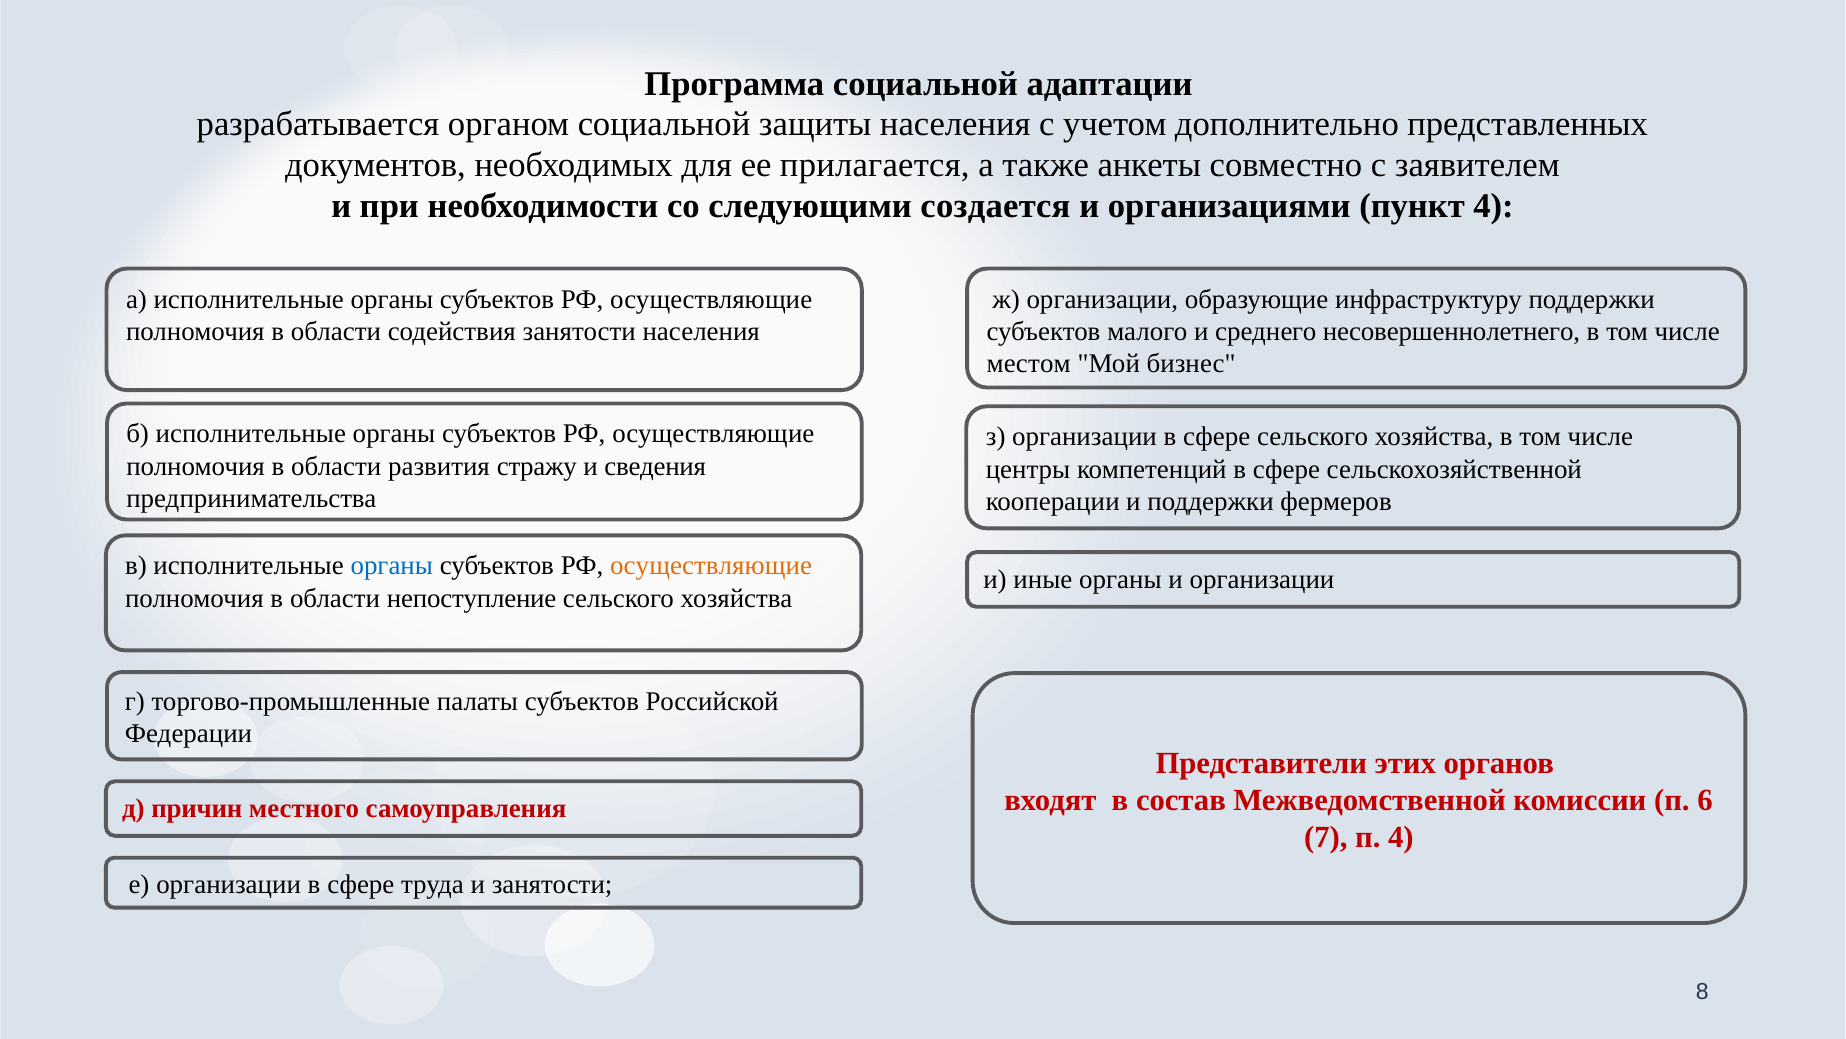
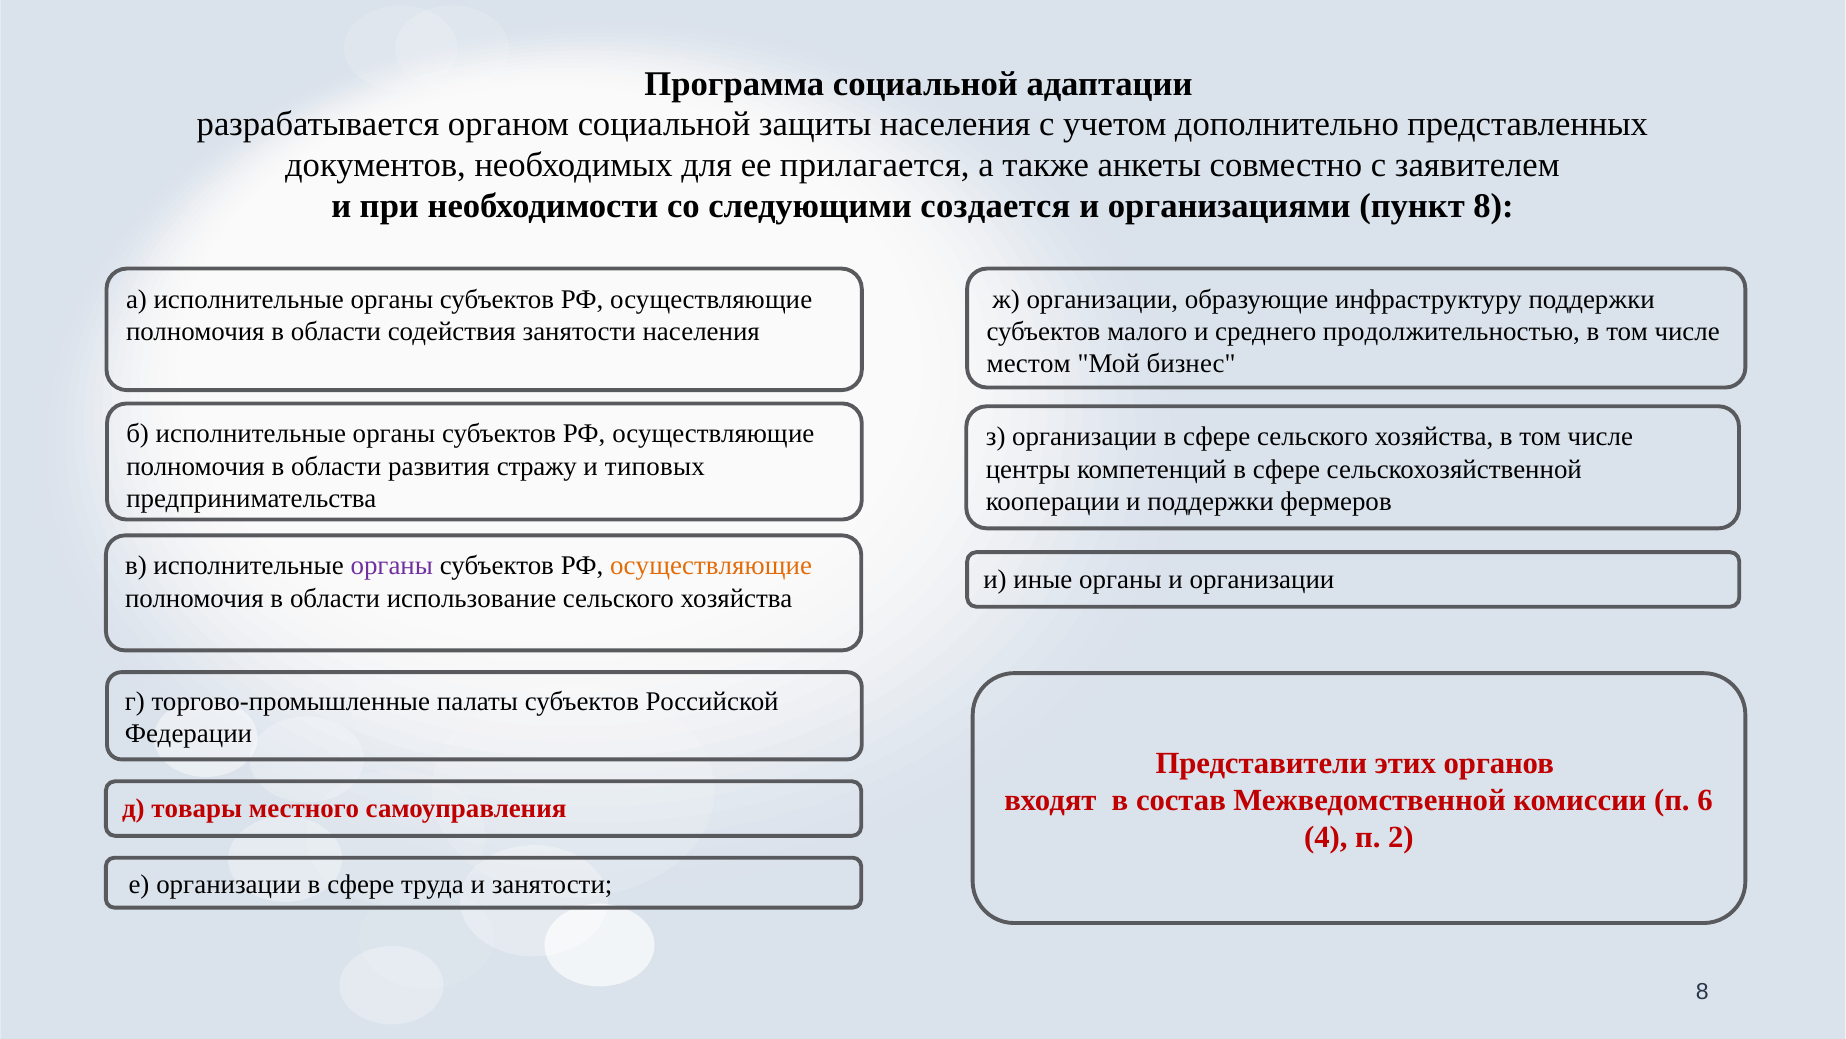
пункт 4: 4 -> 8
несовершеннолетнего: несовершеннолетнего -> продолжительностью
сведения: сведения -> типовых
органы at (392, 565) colour: blue -> purple
непоступление: непоступление -> использование
причин: причин -> товары
7: 7 -> 4
п 4: 4 -> 2
